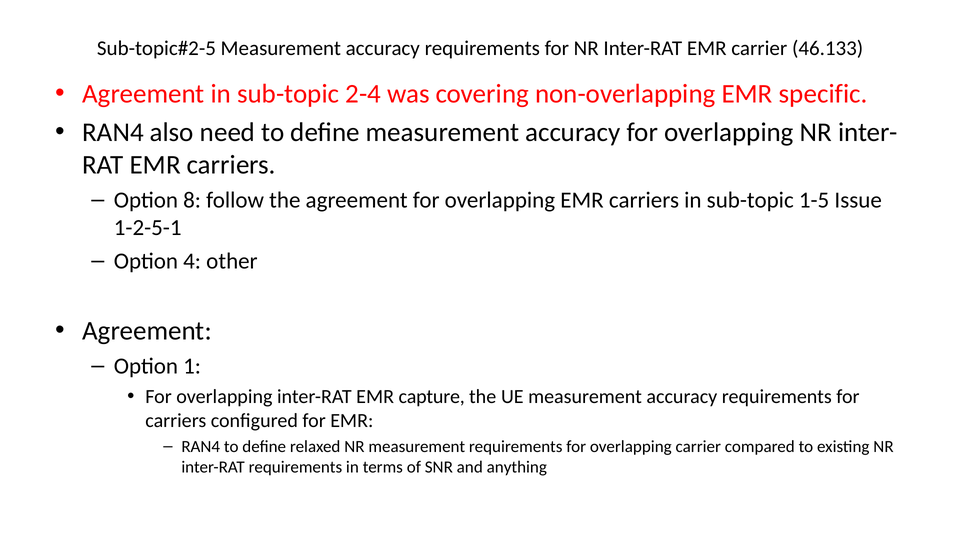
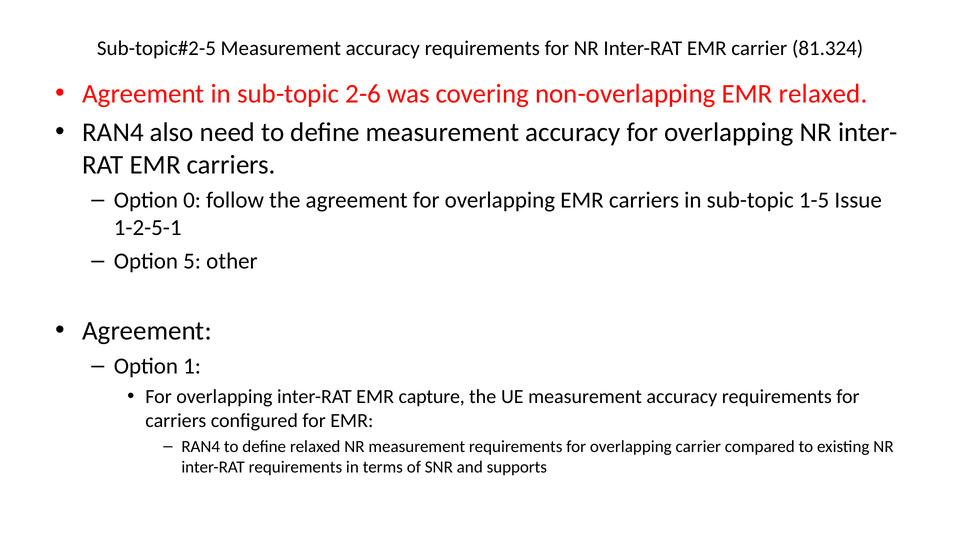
46.133: 46.133 -> 81.324
2-4: 2-4 -> 2-6
EMR specific: specific -> relaxed
8: 8 -> 0
4: 4 -> 5
anything: anything -> supports
